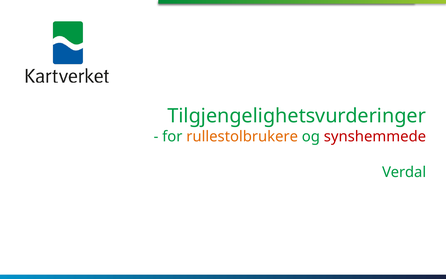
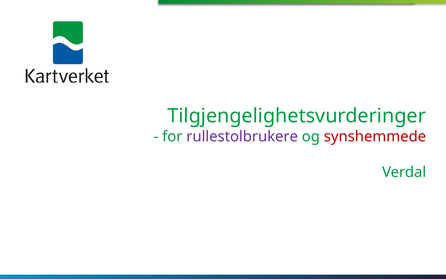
rullestolbrukere colour: orange -> purple
